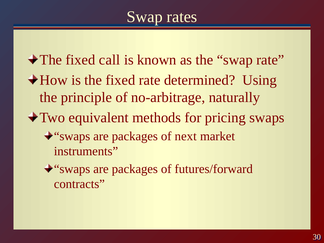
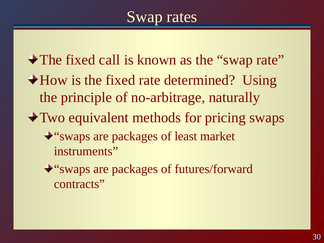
next: next -> least
